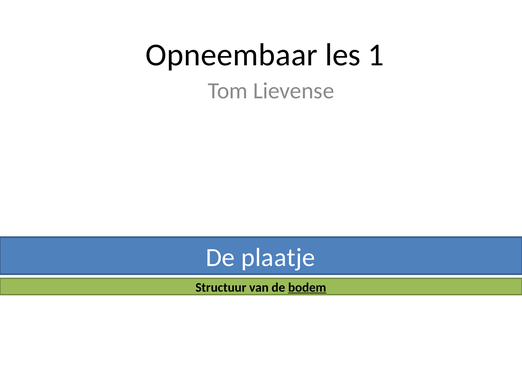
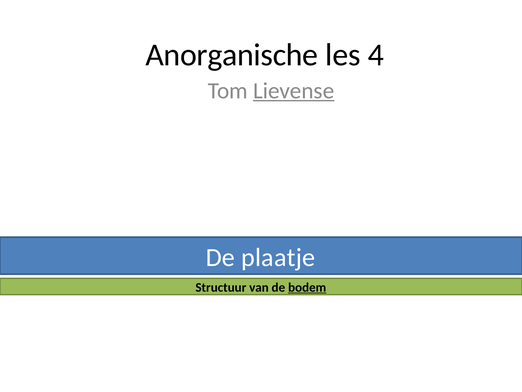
Opneembaar: Opneembaar -> Anorganische
1: 1 -> 4
Lievense underline: none -> present
